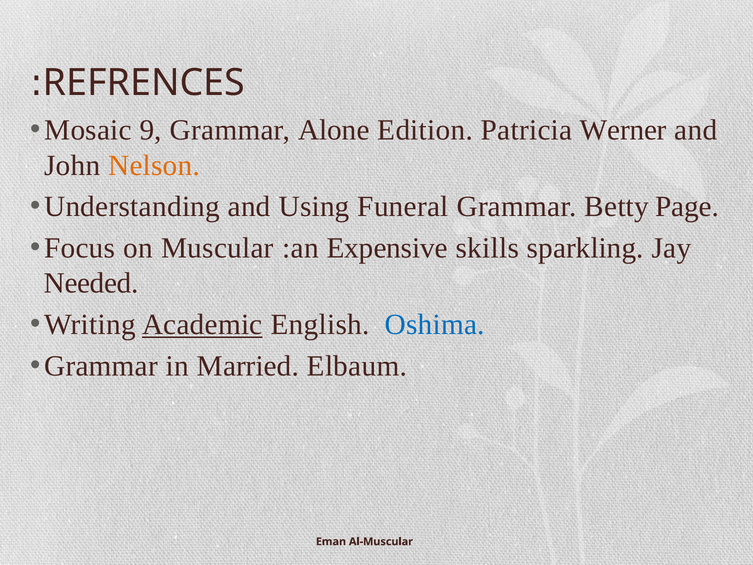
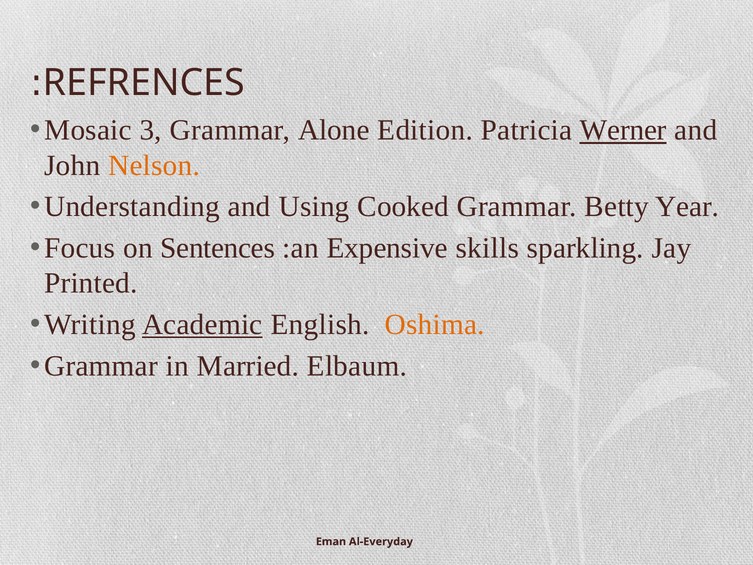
9: 9 -> 3
Werner underline: none -> present
Funeral: Funeral -> Cooked
Page: Page -> Year
Muscular: Muscular -> Sentences
Needed: Needed -> Printed
Oshima colour: blue -> orange
Al-Muscular: Al-Muscular -> Al-Everyday
